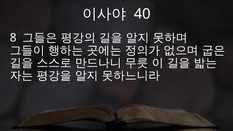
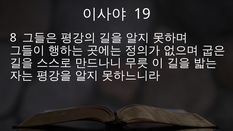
40: 40 -> 19
